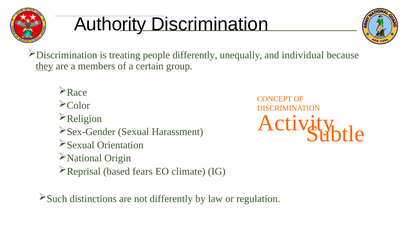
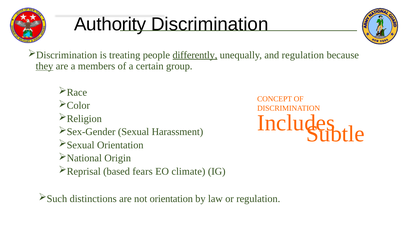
differently at (195, 55) underline: none -> present
and individual: individual -> regulation
Activity: Activity -> Includes
not differently: differently -> orientation
